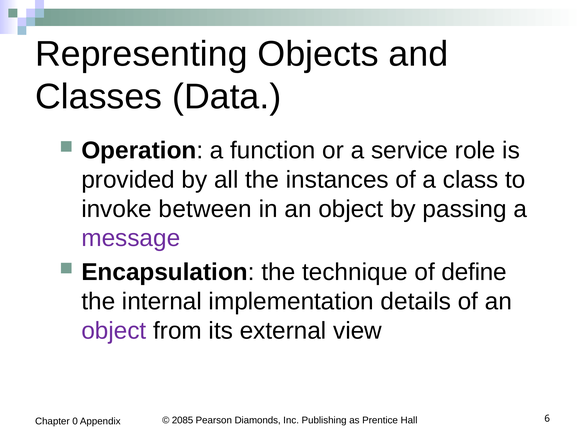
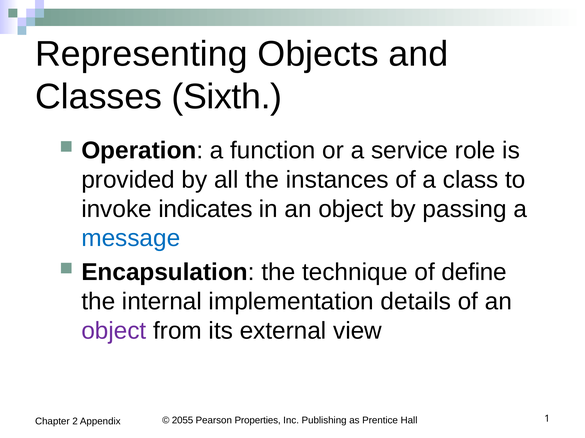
Data: Data -> Sixth
between: between -> indicates
message colour: purple -> blue
2085: 2085 -> 2055
Diamonds: Diamonds -> Properties
6: 6 -> 1
0: 0 -> 2
